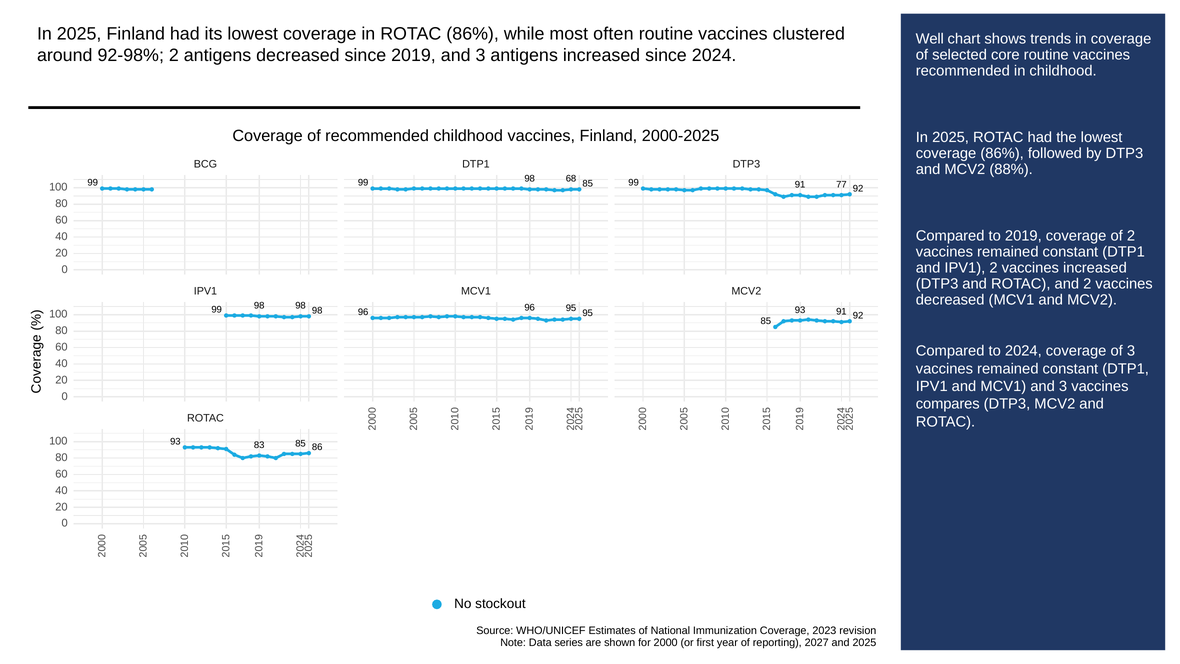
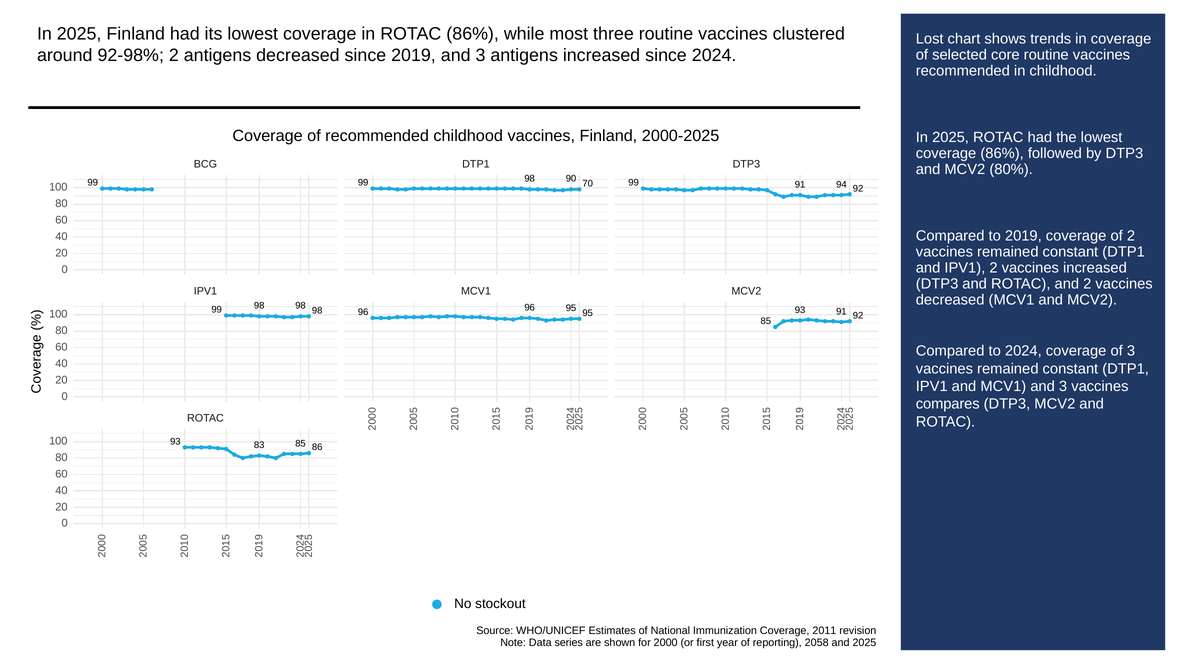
often: often -> three
Well: Well -> Lost
88%: 88% -> 80%
68: 68 -> 90
99 85: 85 -> 70
77: 77 -> 94
2023: 2023 -> 2011
2027: 2027 -> 2058
